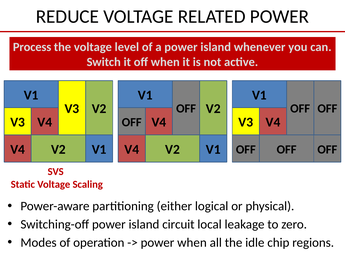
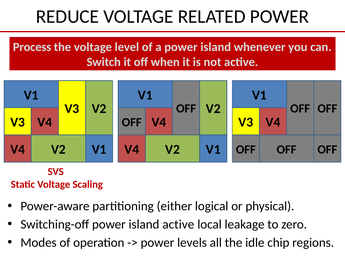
island circuit: circuit -> active
power when: when -> levels
